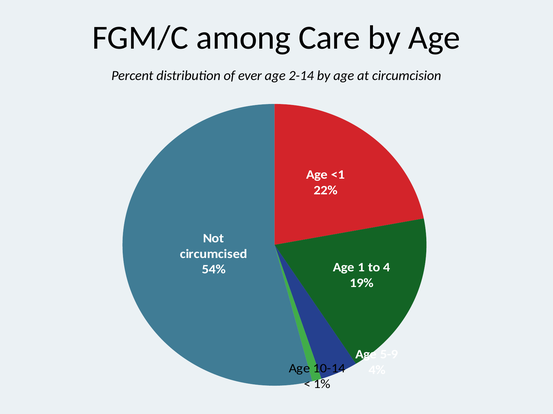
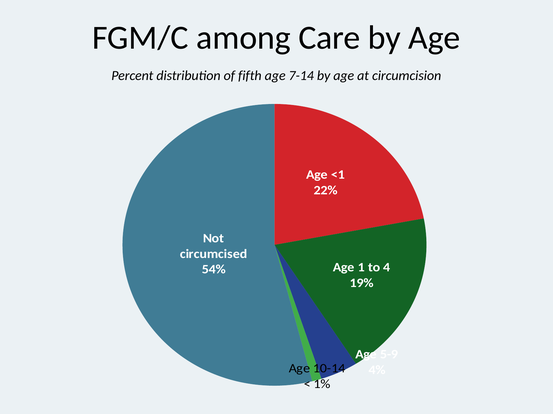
ever: ever -> fifth
2-14: 2-14 -> 7-14
